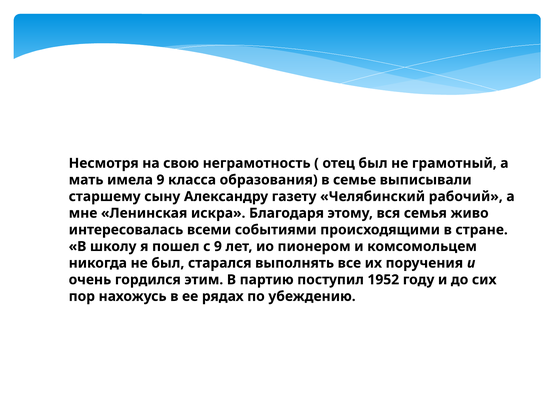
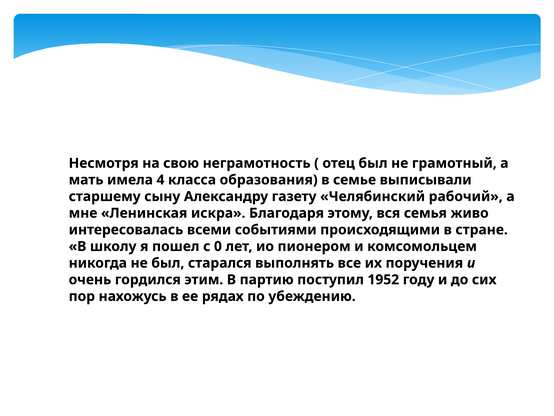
имела 9: 9 -> 4
с 9: 9 -> 0
